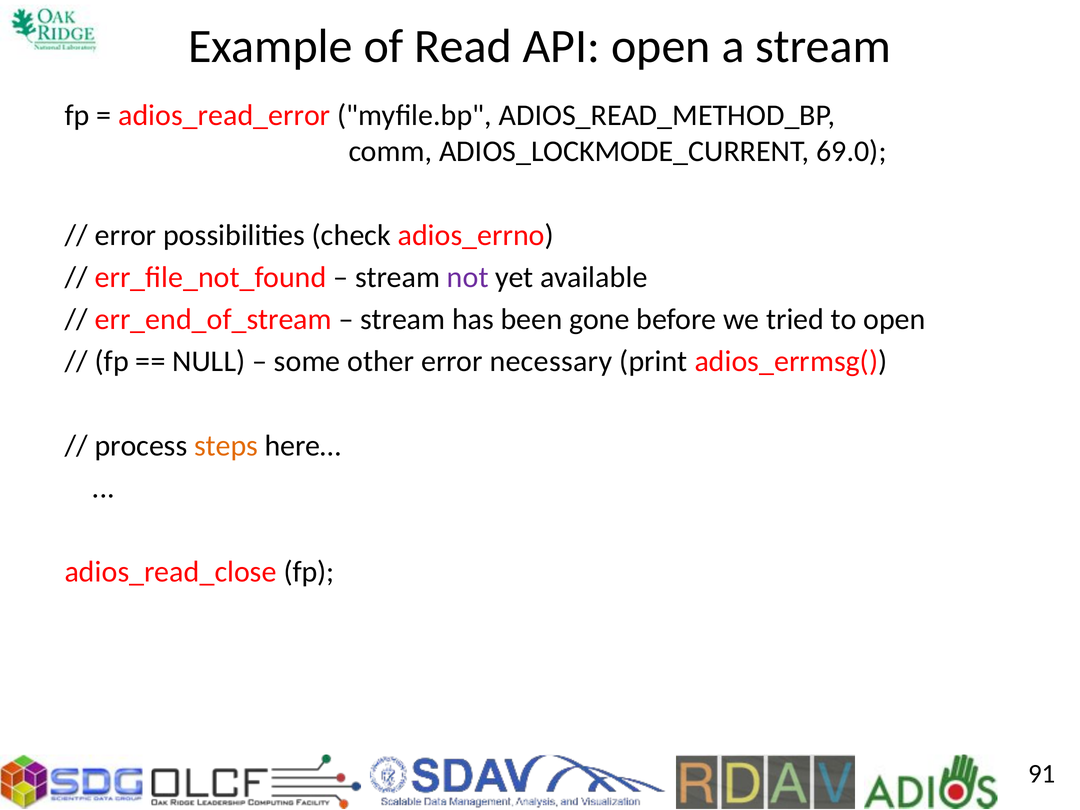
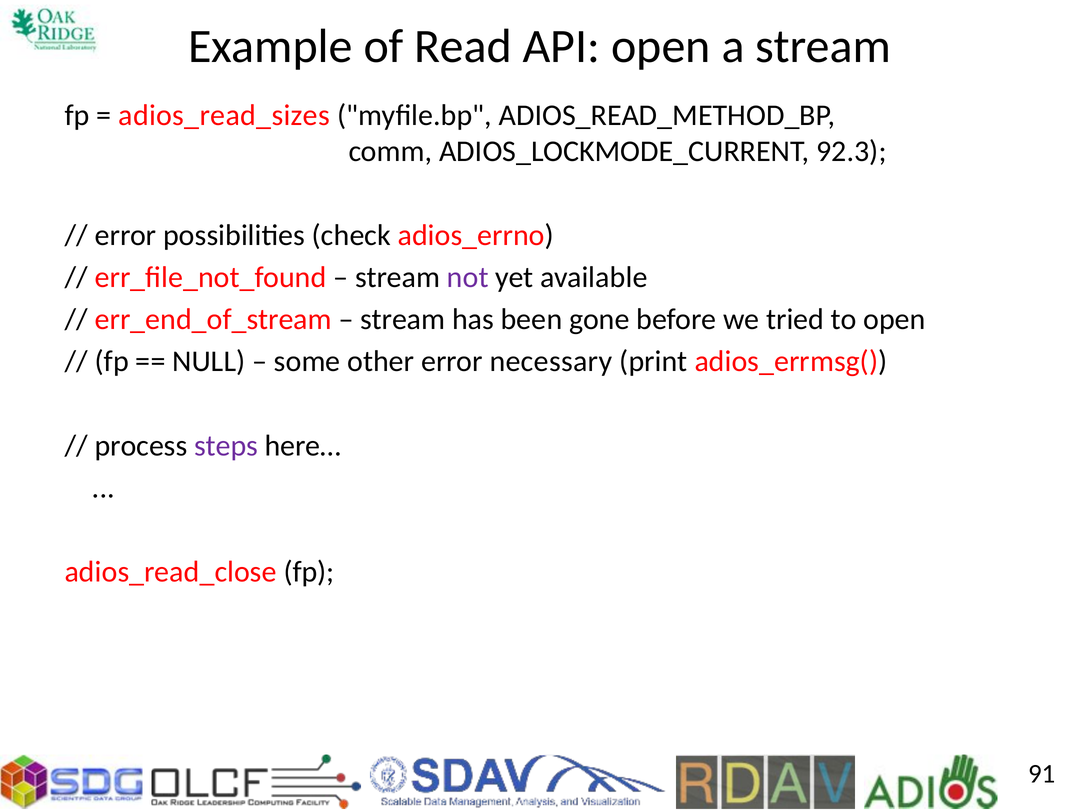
adios_read_error: adios_read_error -> adios_read_sizes
69.0: 69.0 -> 92.3
steps colour: orange -> purple
